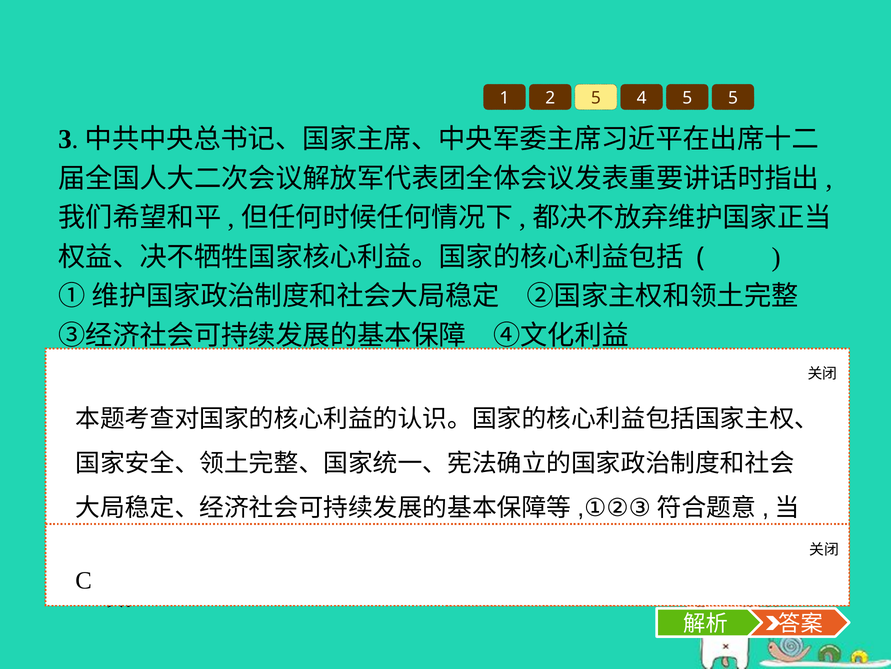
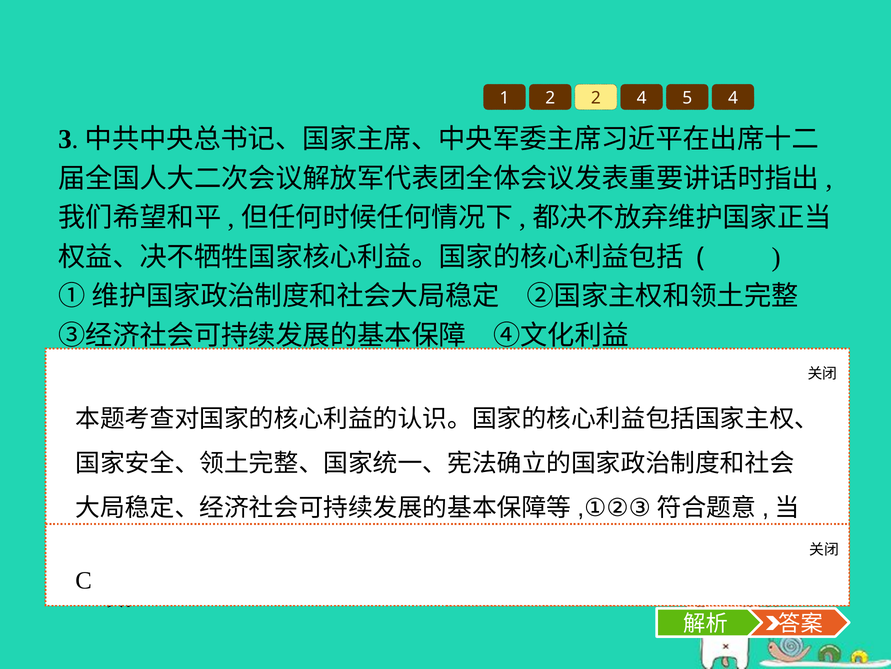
2 5: 5 -> 2
5 5: 5 -> 4
